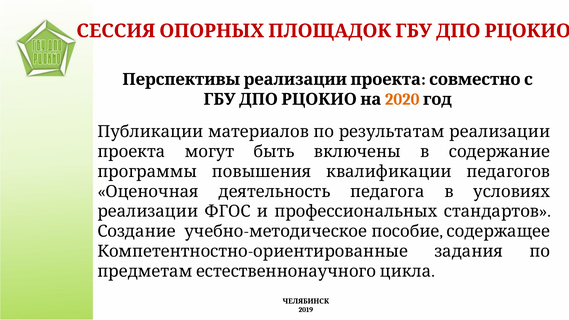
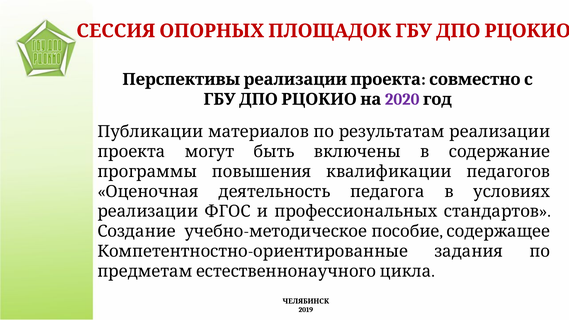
2020 colour: orange -> purple
